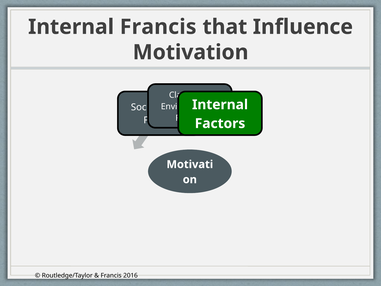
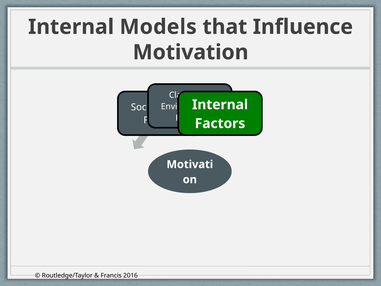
Internal Francis: Francis -> Models
